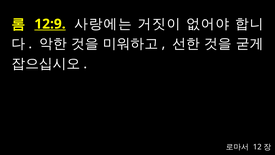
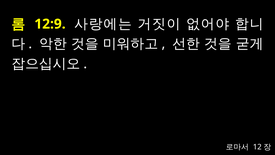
12:9 underline: present -> none
